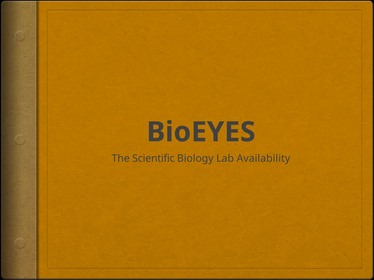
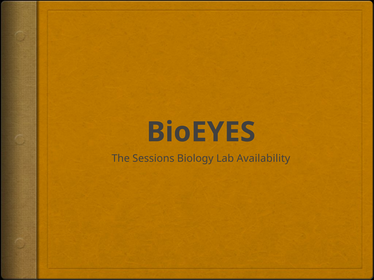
Scientific: Scientific -> Sessions
